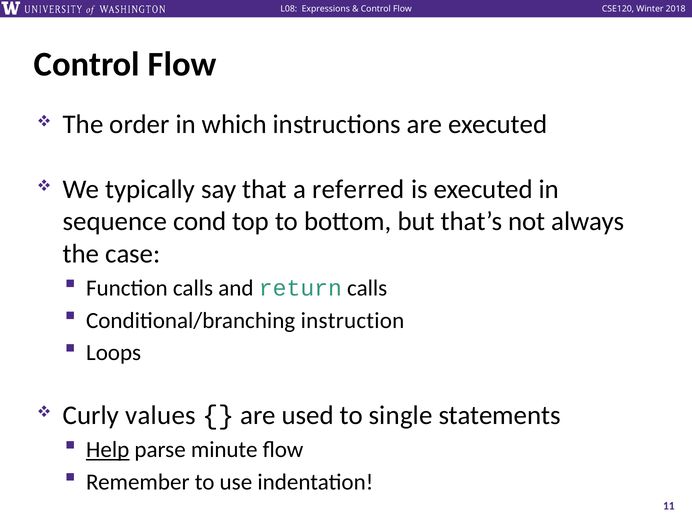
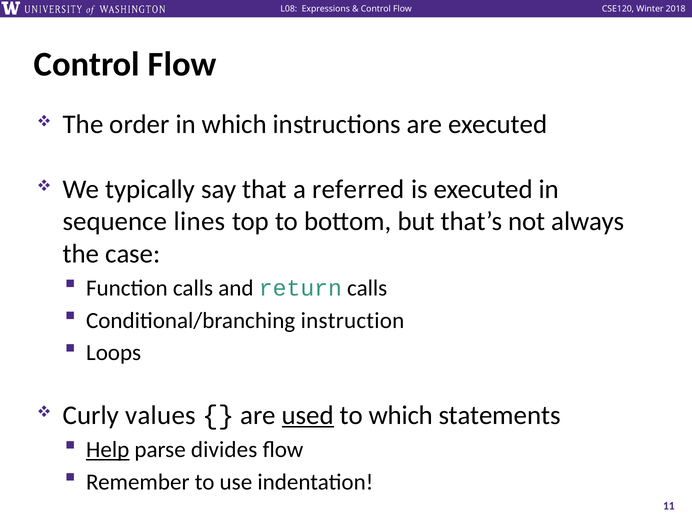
cond: cond -> lines
used underline: none -> present
to single: single -> which
minute: minute -> divides
